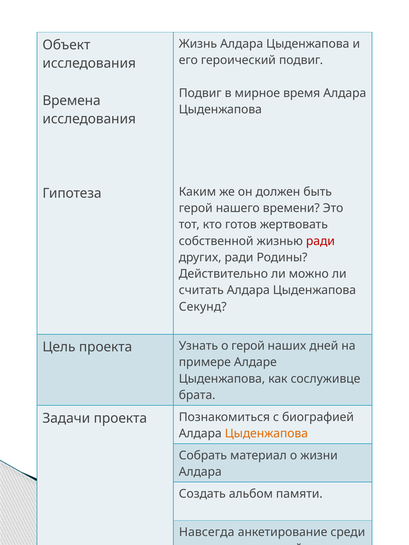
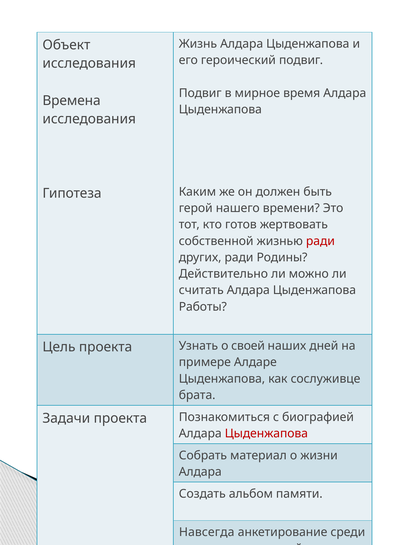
Секунд: Секунд -> Работы
о герой: герой -> своей
Цыденжапова at (266, 434) colour: orange -> red
